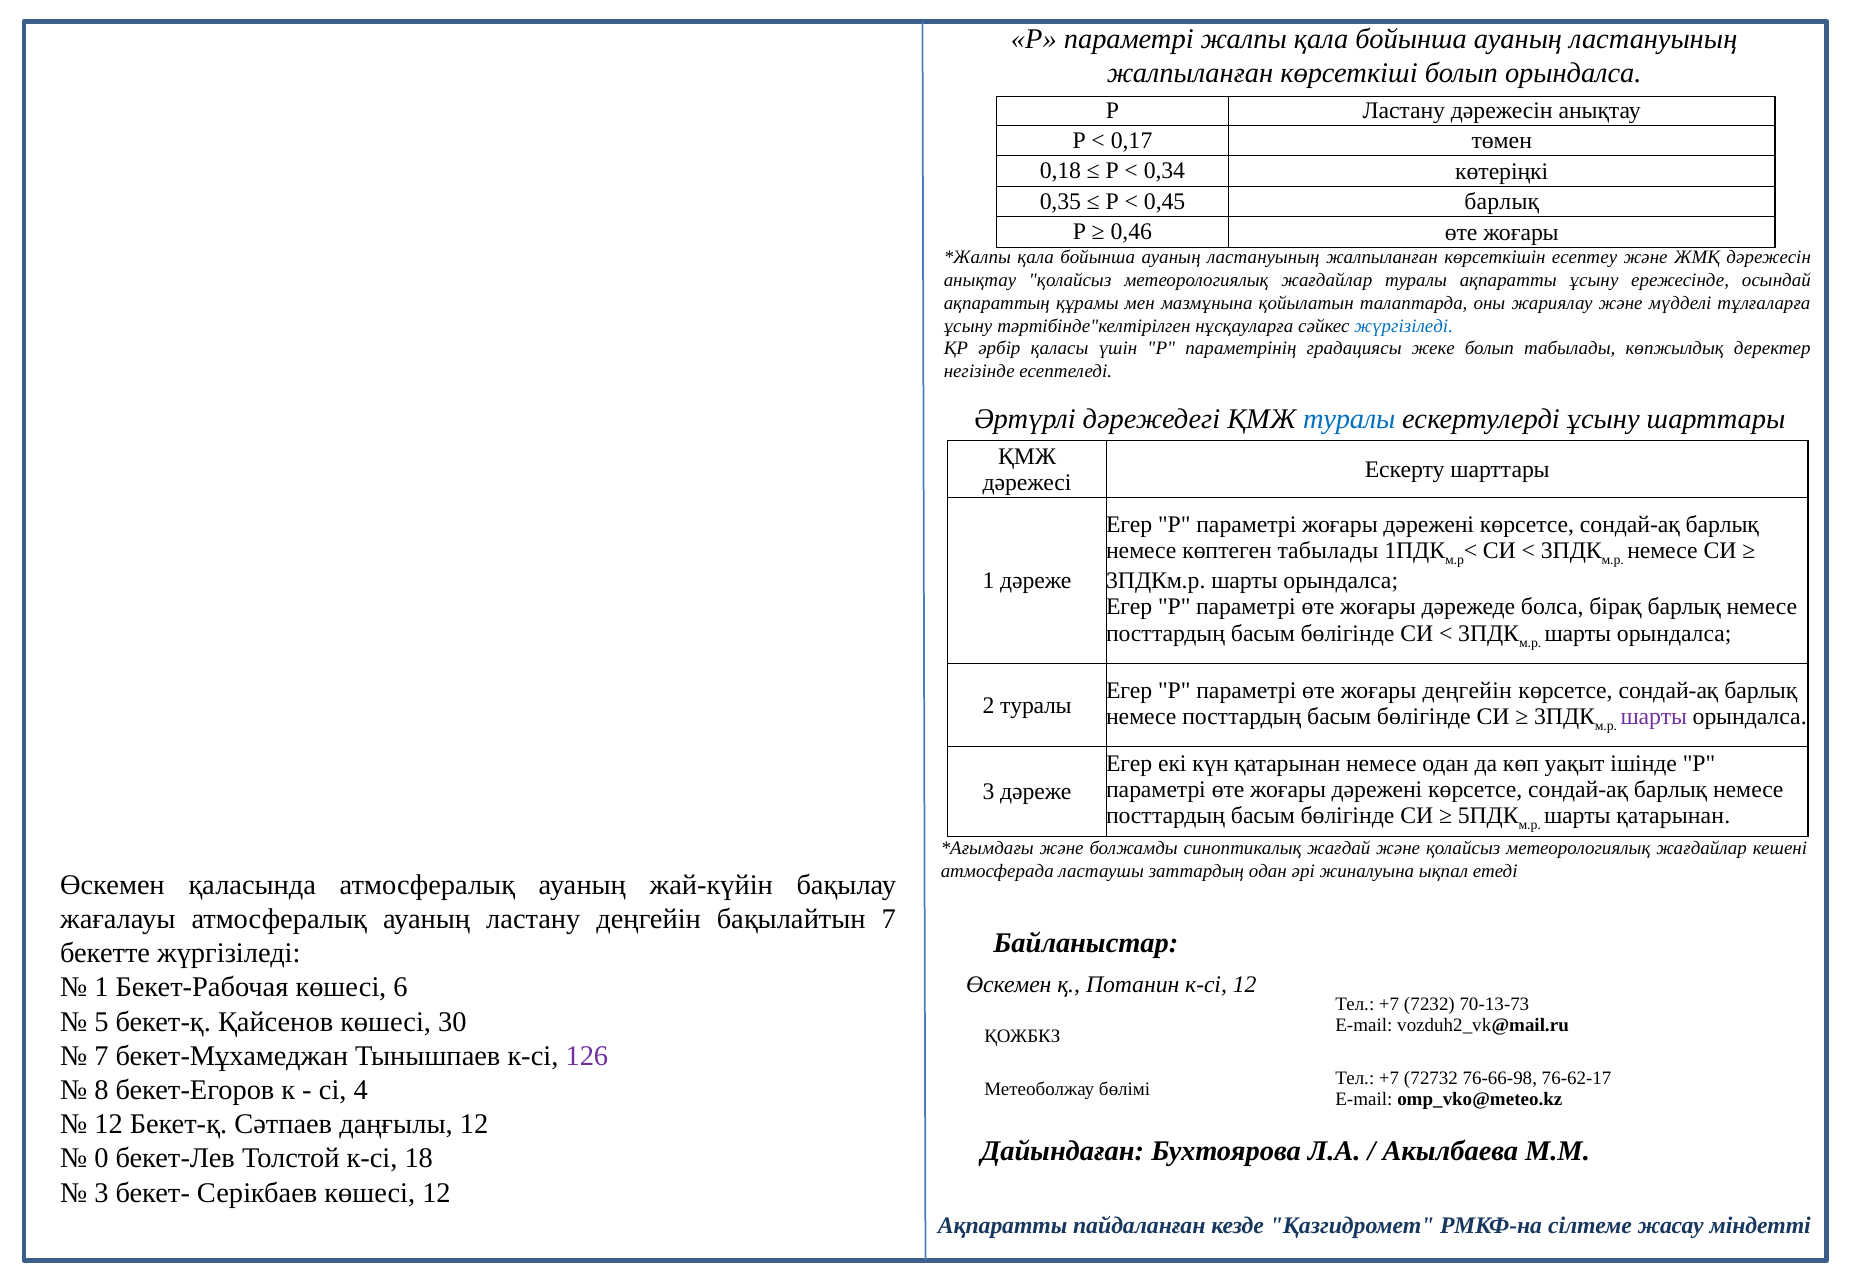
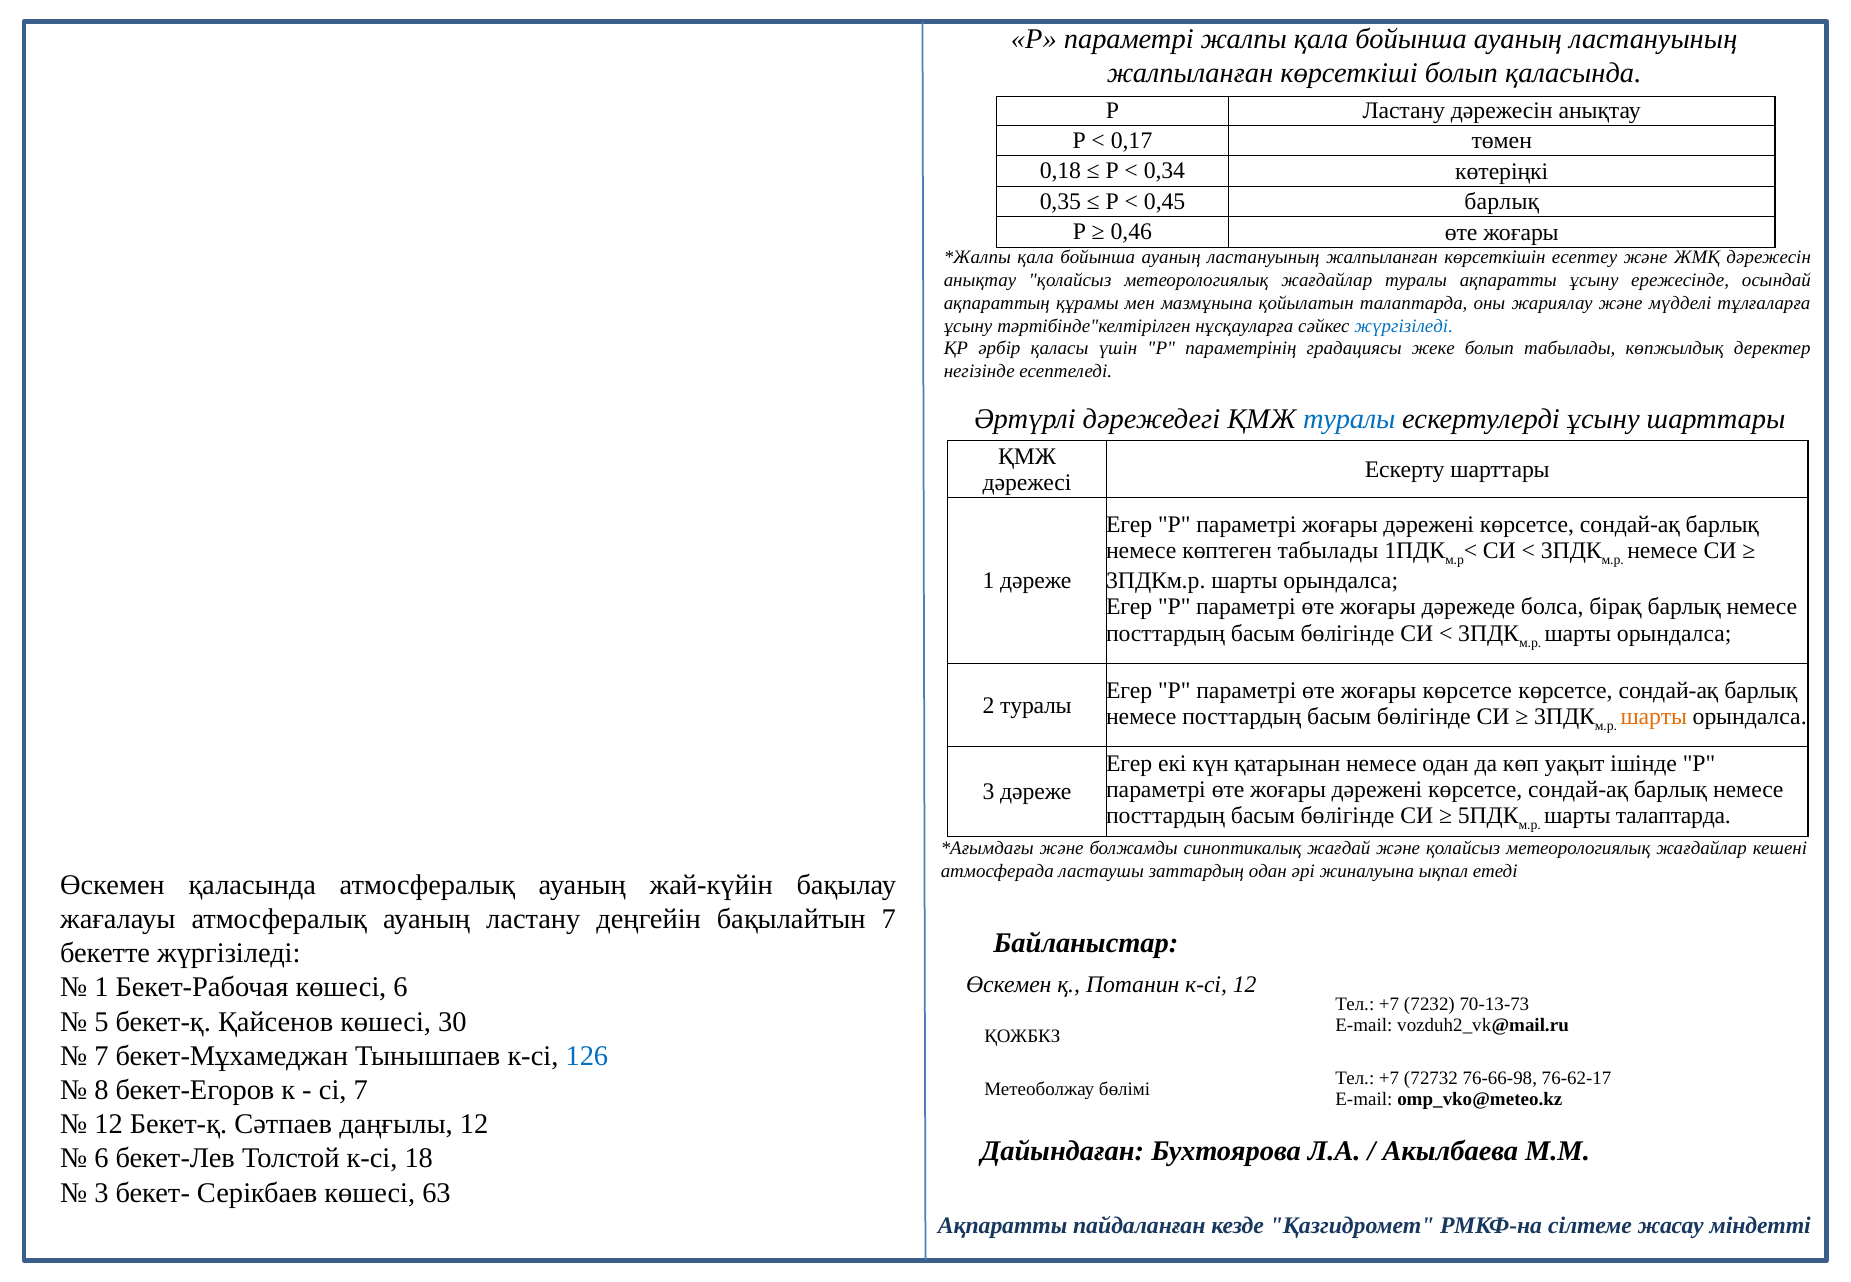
болып орындалса: орындалса -> қаласында
жоғары деңгейін: деңгейін -> көрсетсе
шарты at (1654, 716) colour: purple -> orange
шарты қатарынан: қатарынан -> талаптарда
126 colour: purple -> blue
сі 4: 4 -> 7
0 at (101, 1158): 0 -> 6
көшесі 12: 12 -> 63
